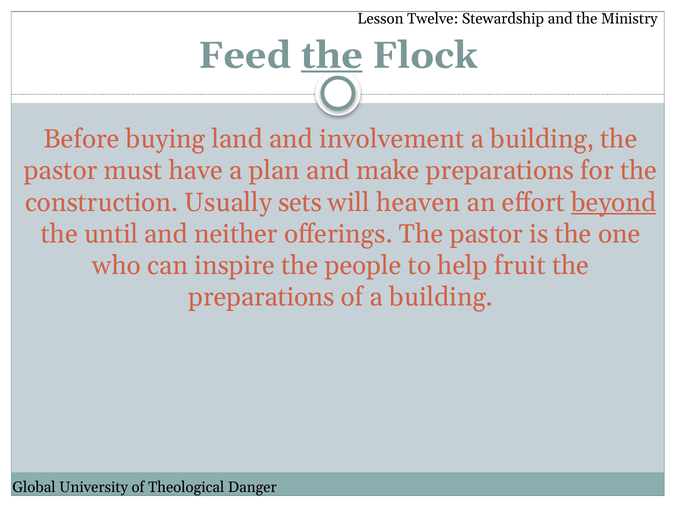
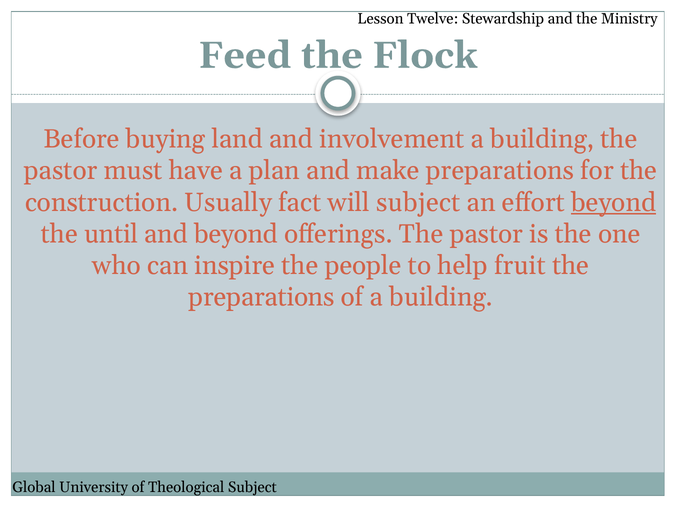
the at (332, 55) underline: present -> none
sets: sets -> fact
will heaven: heaven -> subject
and neither: neither -> beyond
Theological Danger: Danger -> Subject
